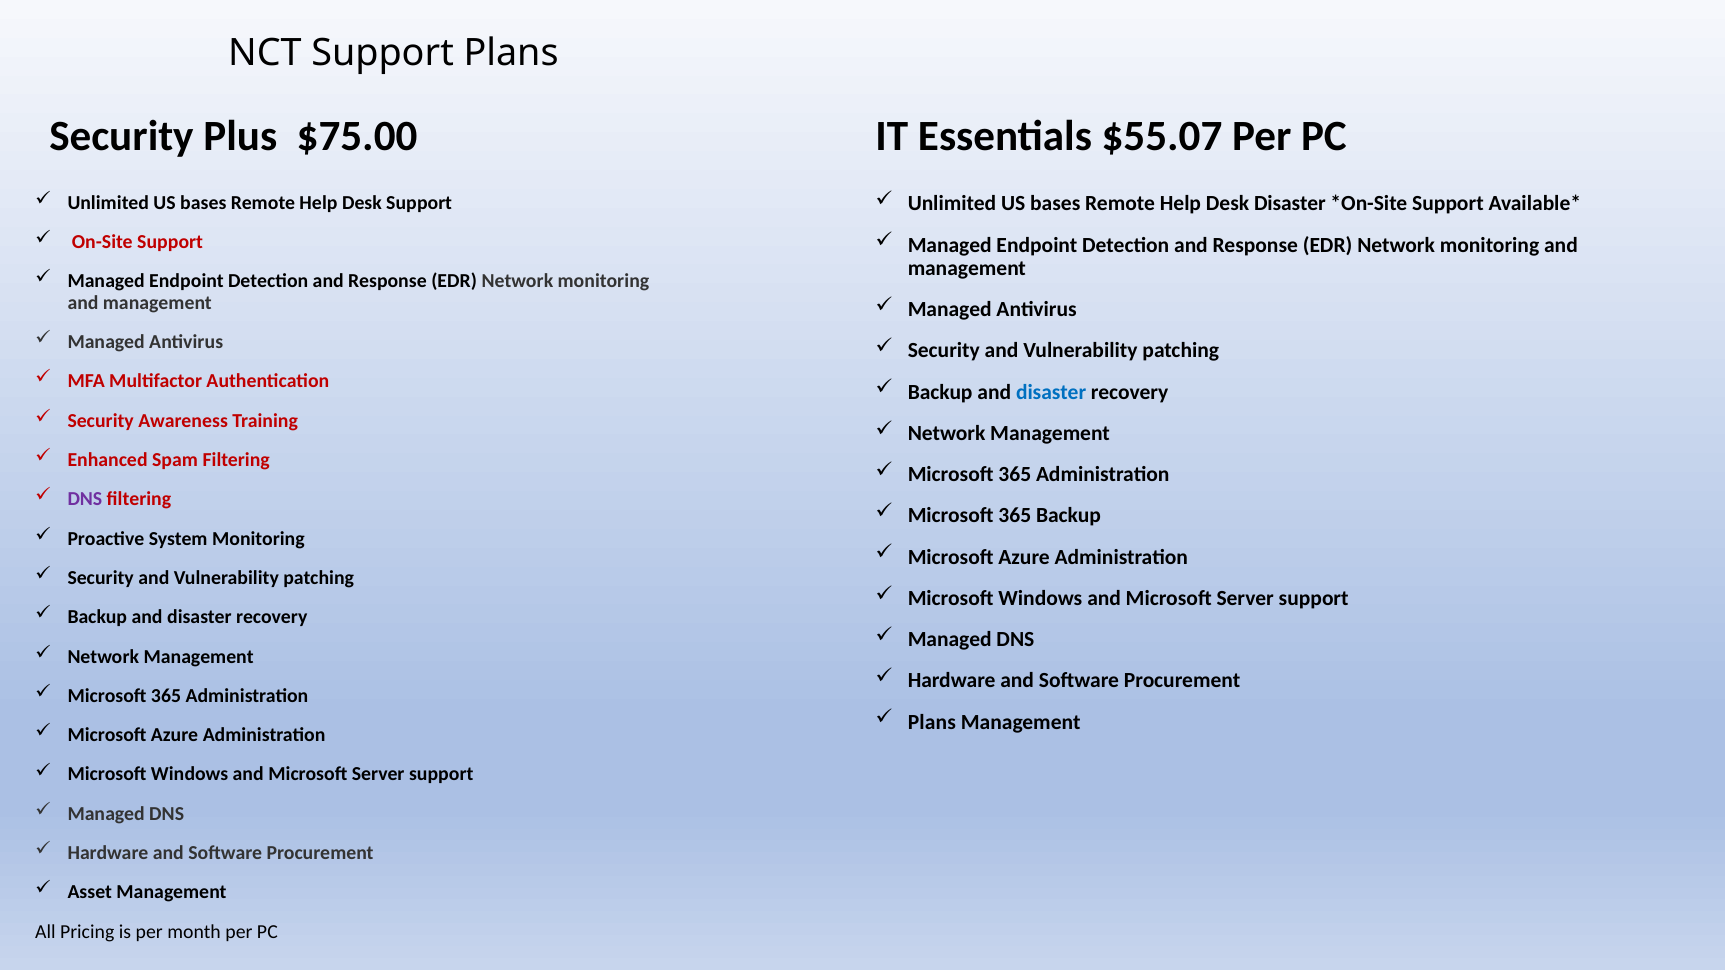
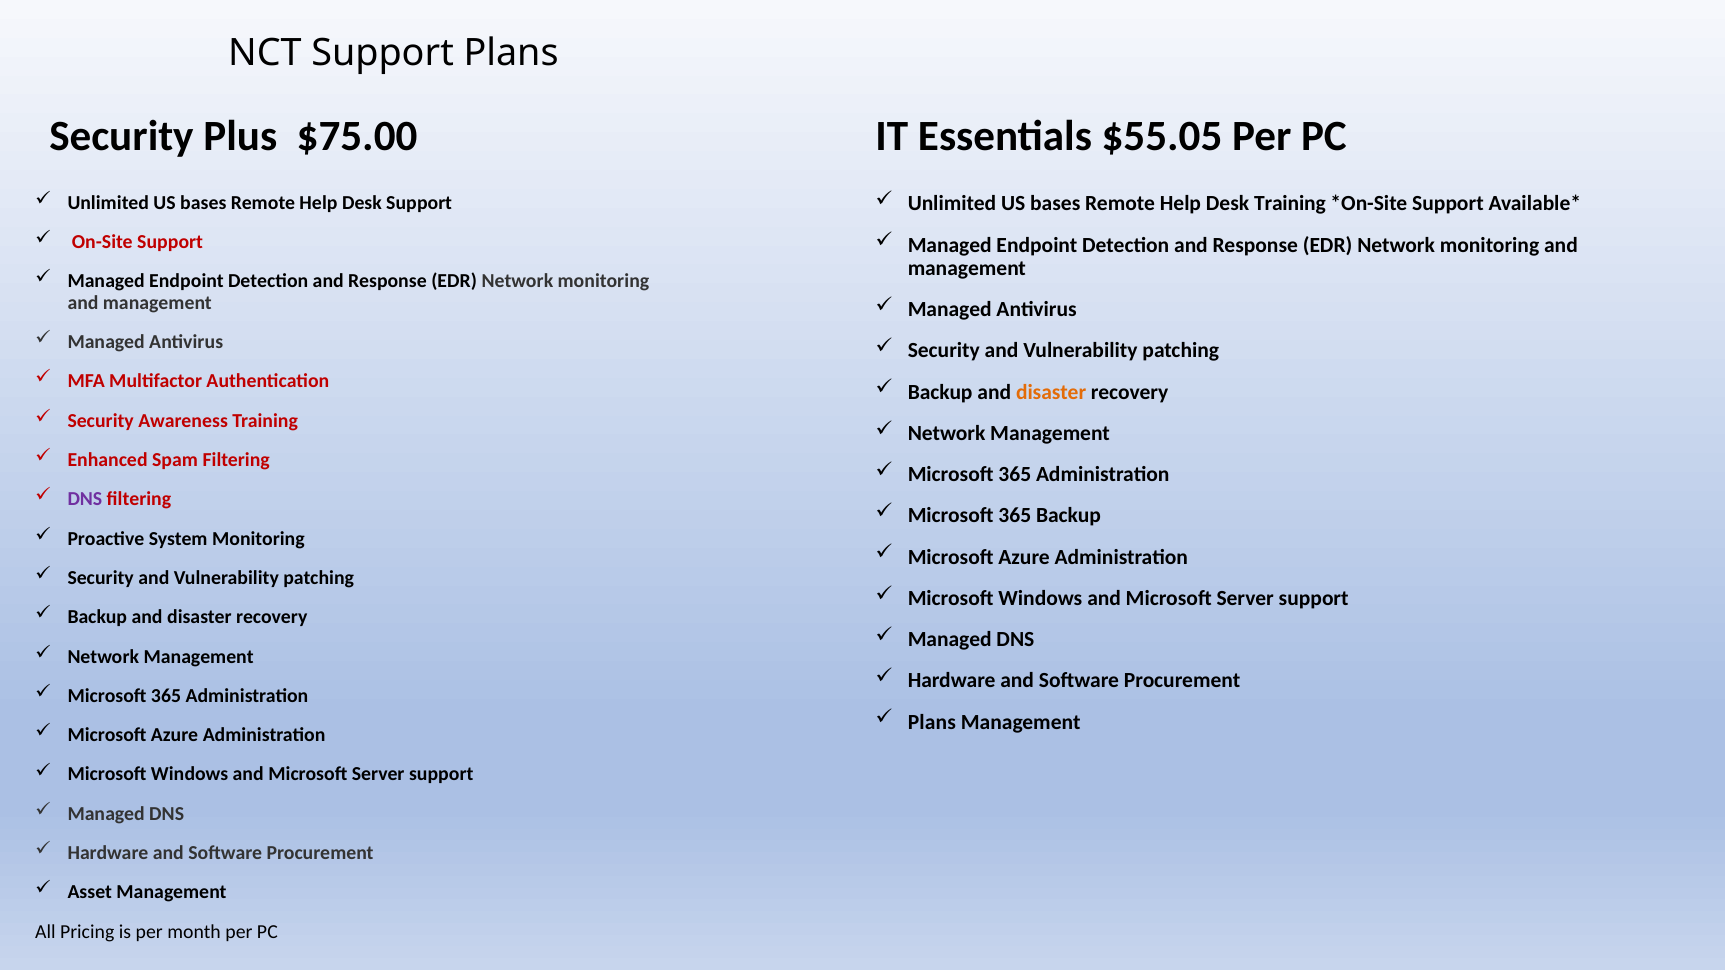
$55.07: $55.07 -> $55.05
Desk Disaster: Disaster -> Training
disaster at (1051, 392) colour: blue -> orange
